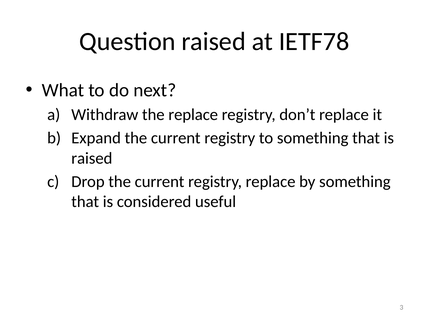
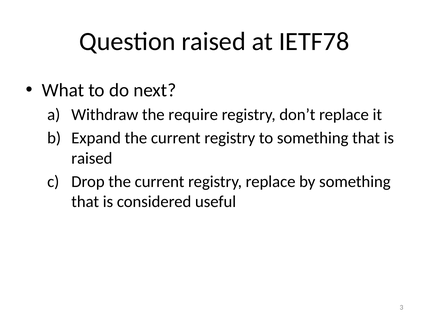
the replace: replace -> require
